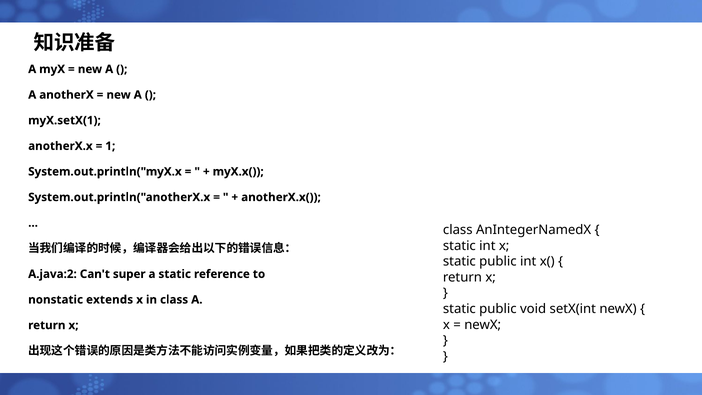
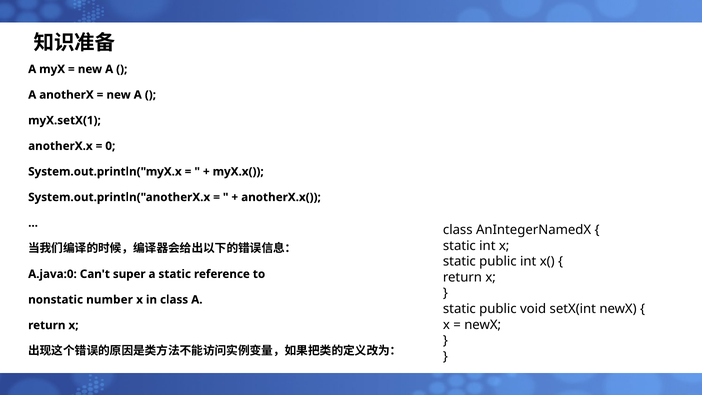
1: 1 -> 0
A.java:2: A.java:2 -> A.java:0
extends: extends -> number
